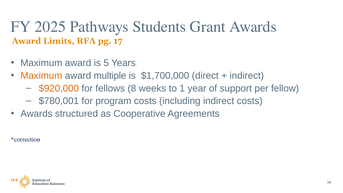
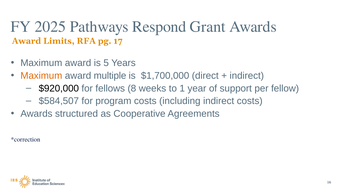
Students: Students -> Respond
$920,000 colour: orange -> black
$780,001: $780,001 -> $584,507
